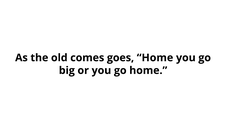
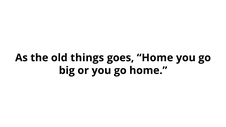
comes: comes -> things
